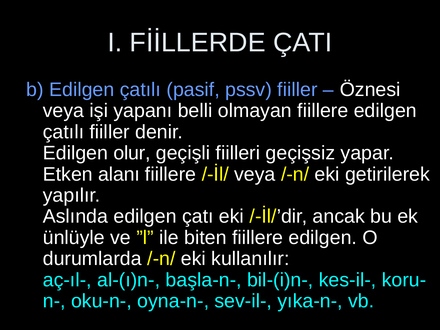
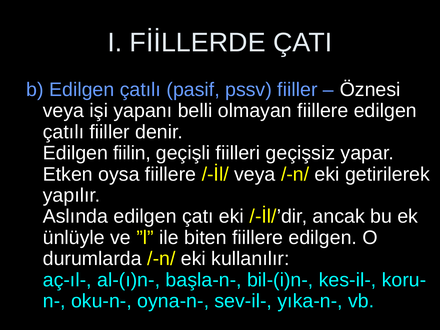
olur: olur -> fiilin
alanı: alanı -> oysa
